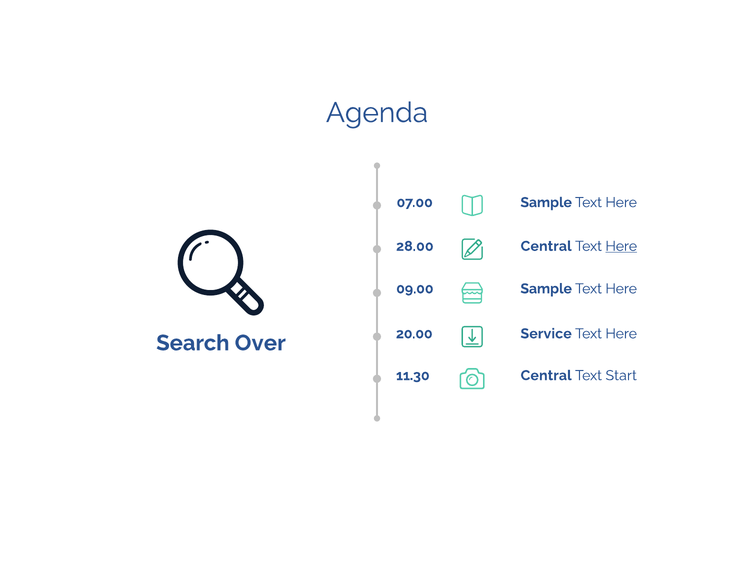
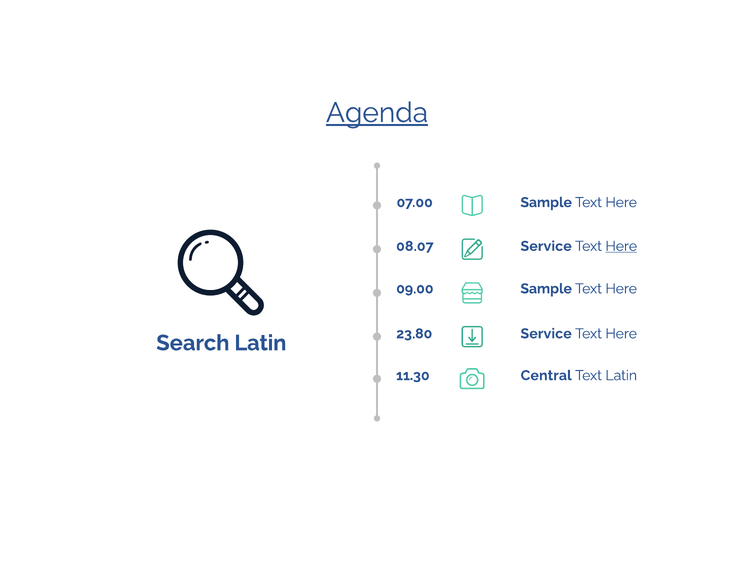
Agenda underline: none -> present
28.00: 28.00 -> 08.07
Central at (546, 246): Central -> Service
20.00: 20.00 -> 23.80
Search Over: Over -> Latin
Text Start: Start -> Latin
